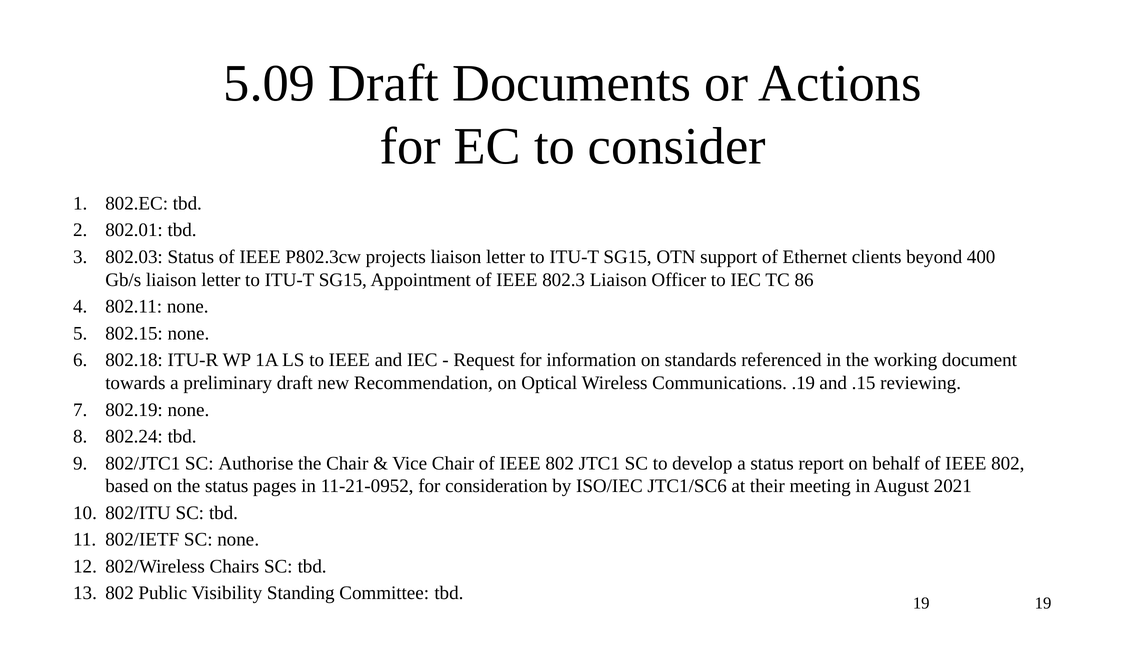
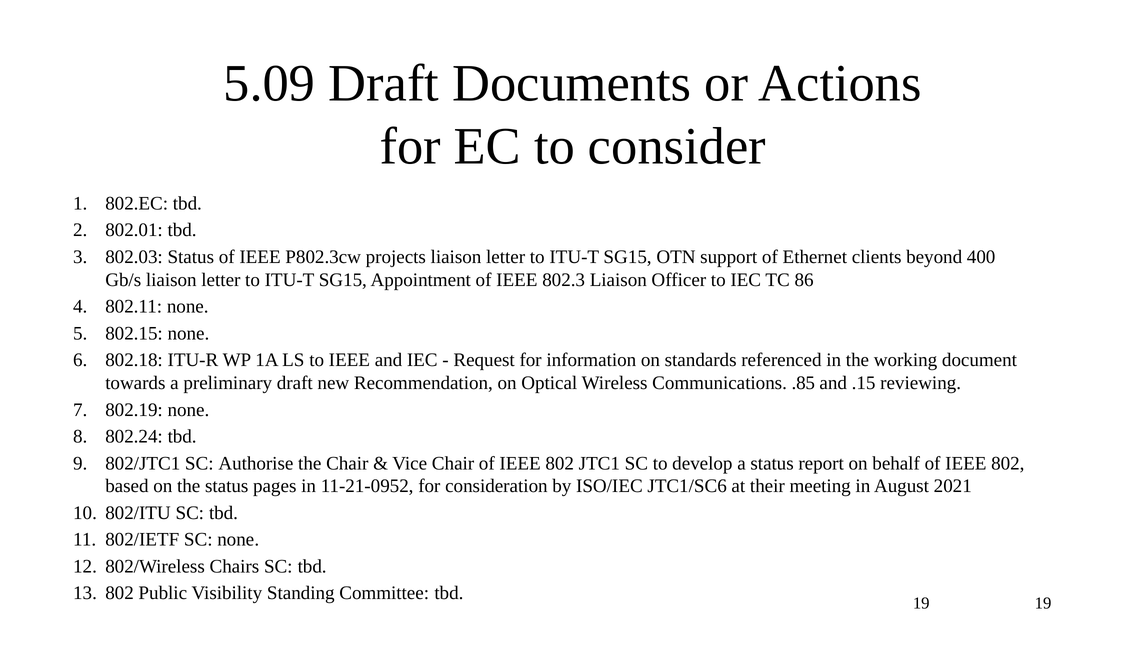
.19: .19 -> .85
